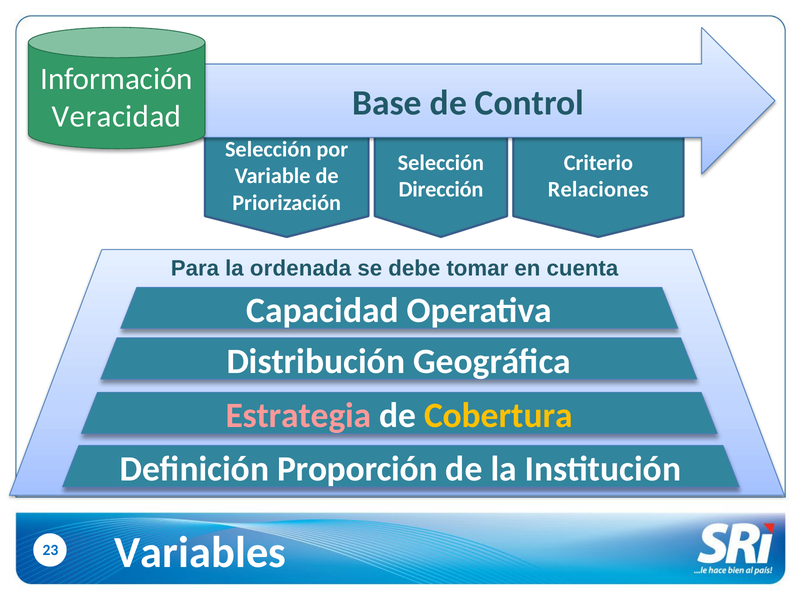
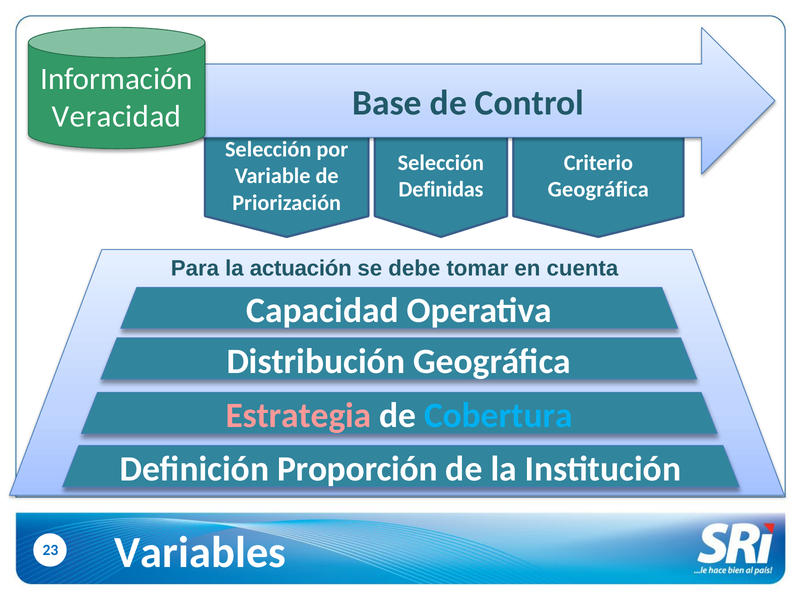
Dirección: Dirección -> Definidas
Relaciones at (598, 189): Relaciones -> Geográfica
ordenada: ordenada -> actuación
Cobertura colour: yellow -> light blue
